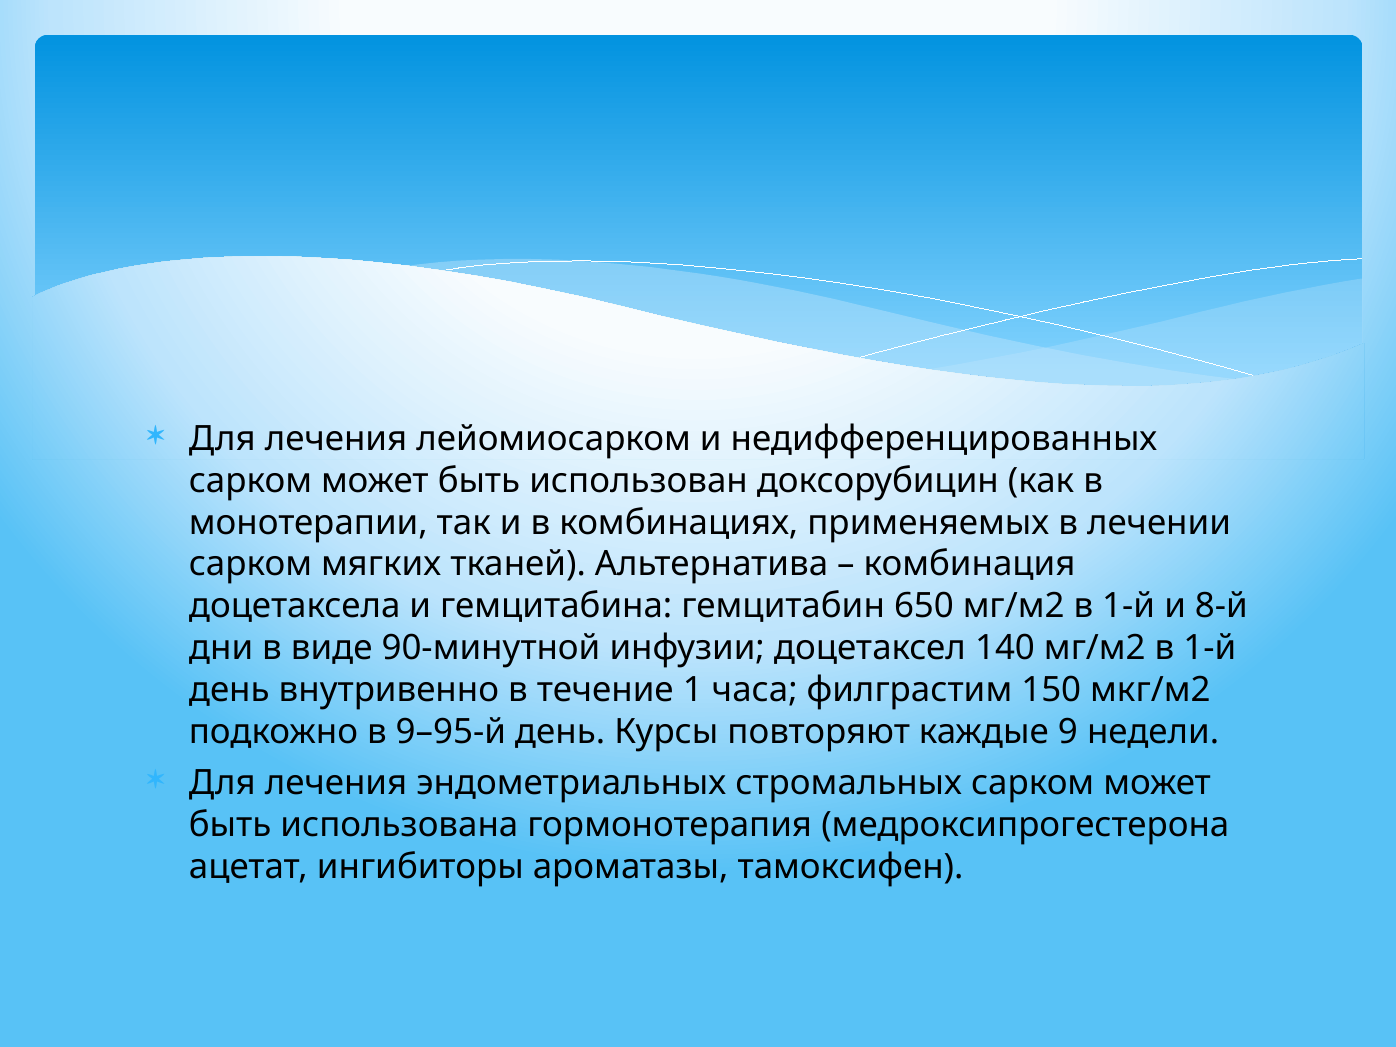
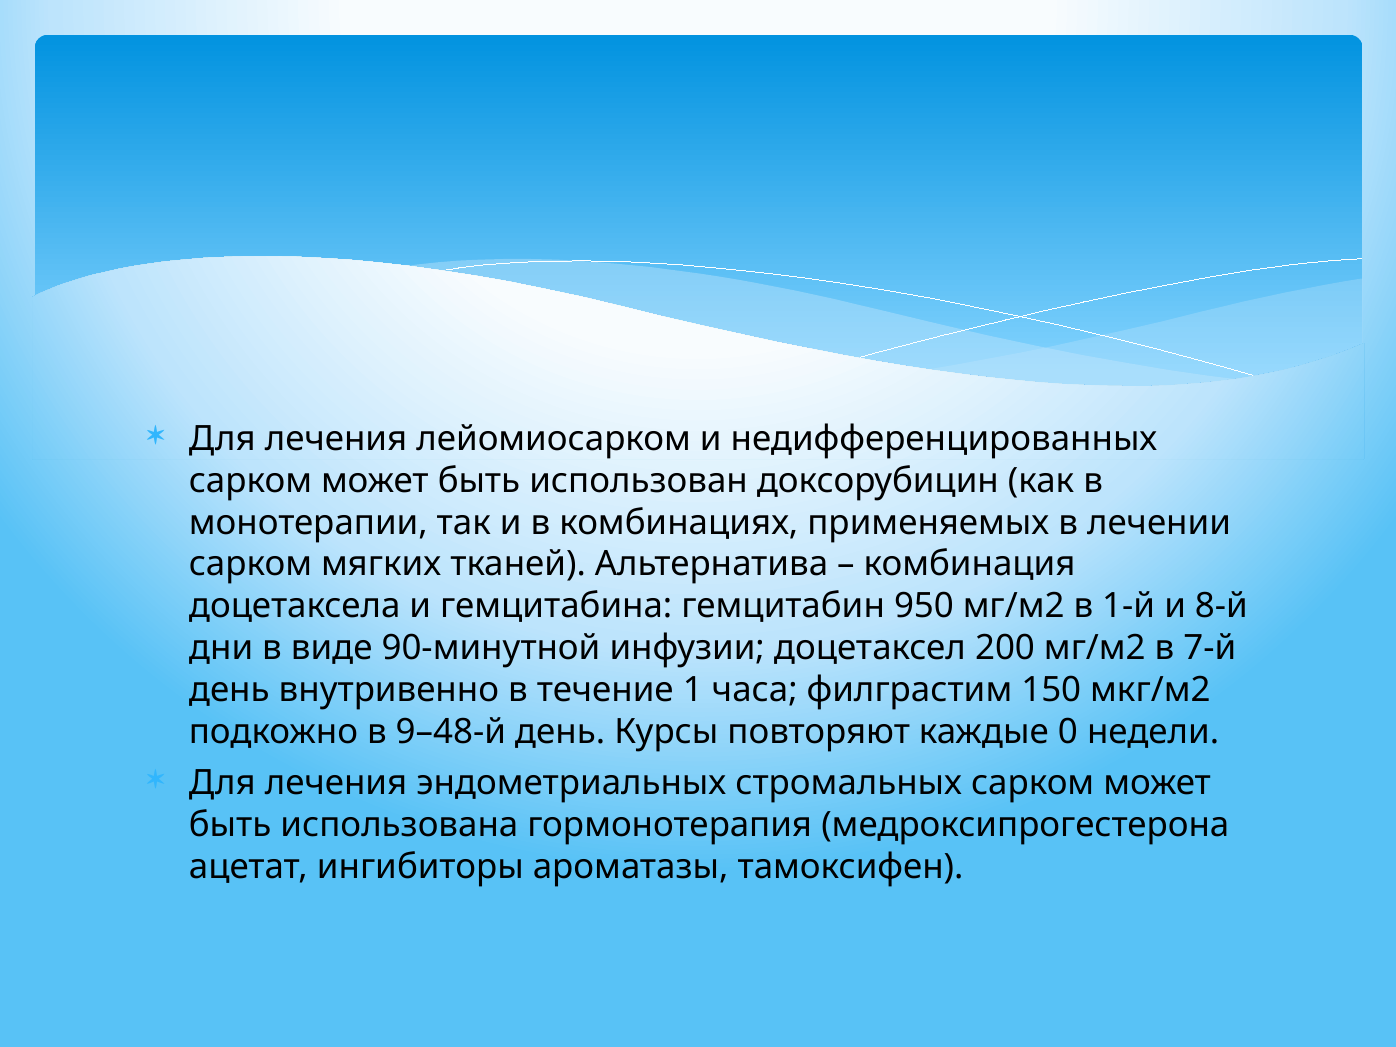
650: 650 -> 950
140: 140 -> 200
1-й at (1210, 648): 1-й -> 7-й
9–95-й: 9–95-й -> 9–48-й
9: 9 -> 0
